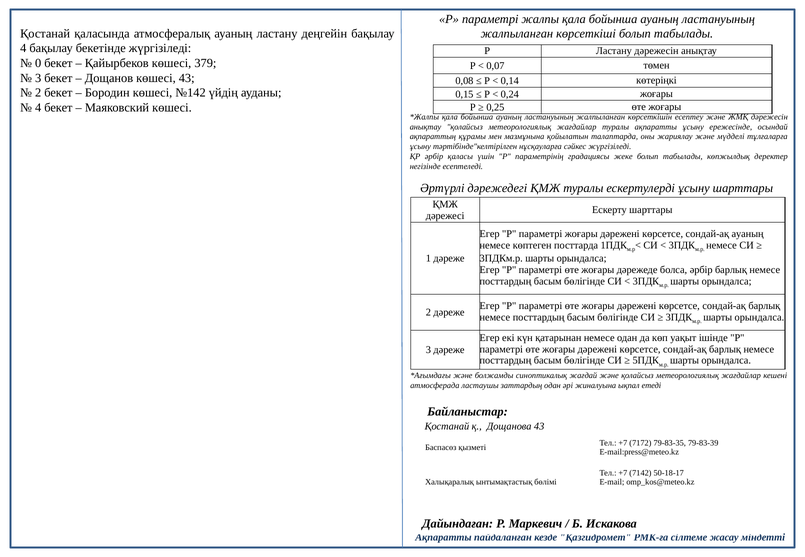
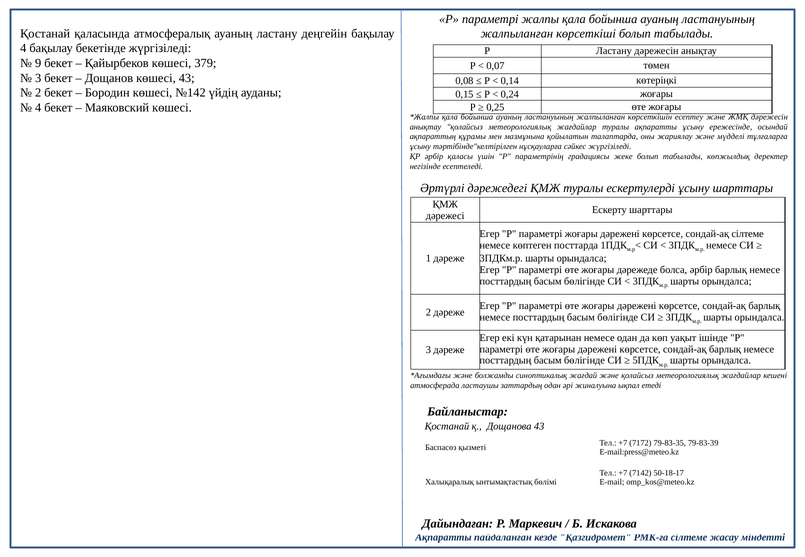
0: 0 -> 9
сондай-ақ ауаның: ауаның -> сілтеме
